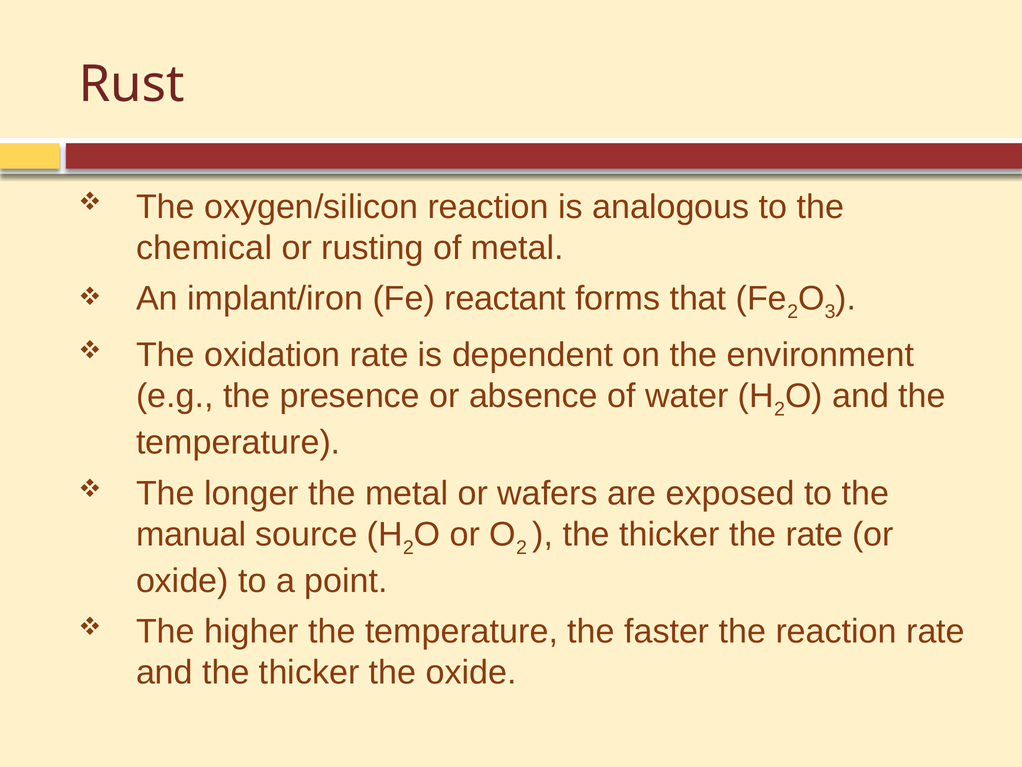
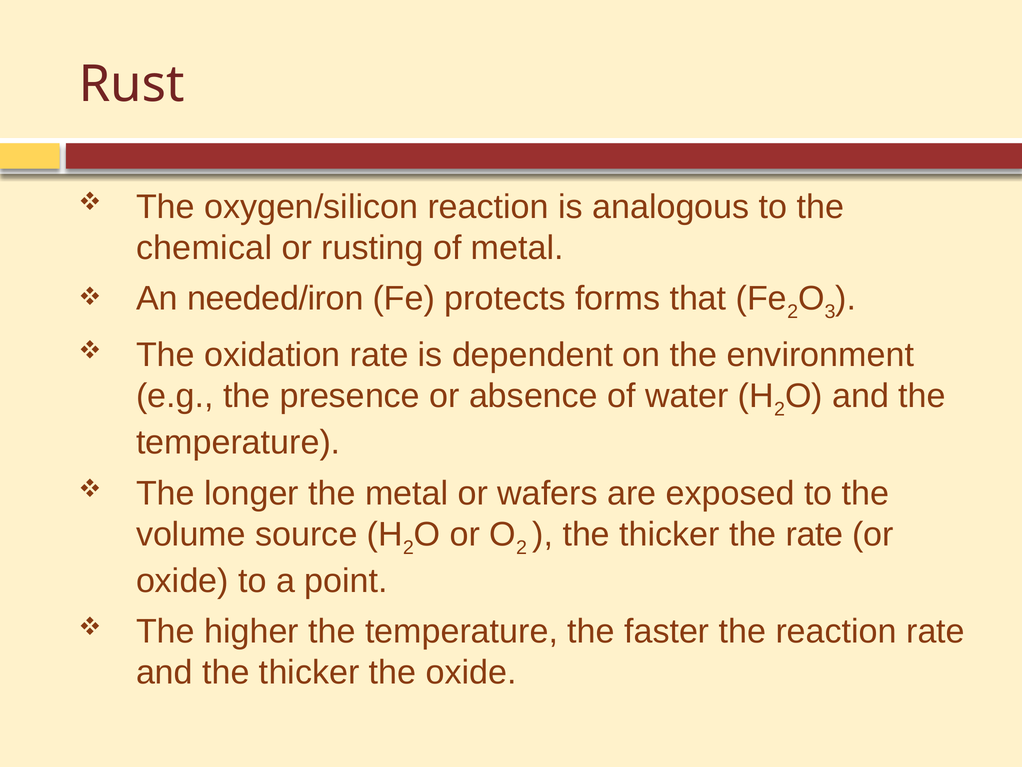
implant/iron: implant/iron -> needed/iron
reactant: reactant -> protects
manual: manual -> volume
